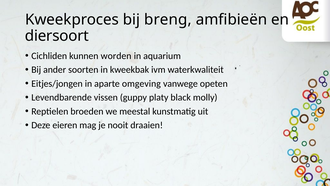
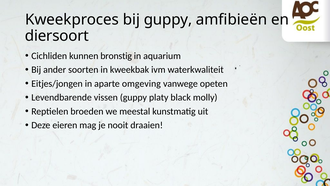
bij breng: breng -> guppy
worden: worden -> bronstig
